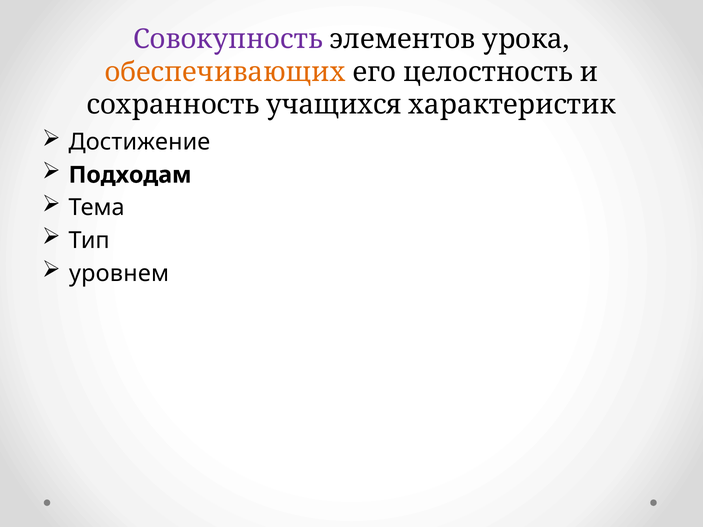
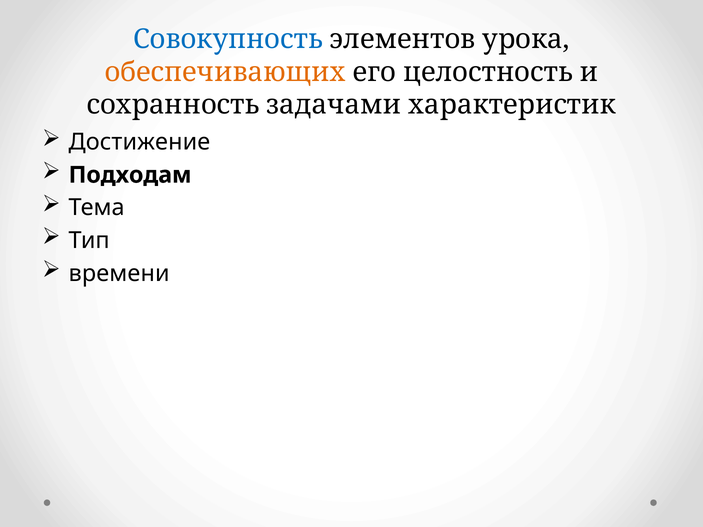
Совокупность colour: purple -> blue
учащихся: учащихся -> задачами
уровнем: уровнем -> времени
